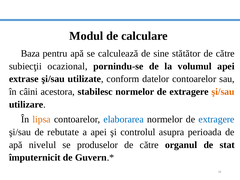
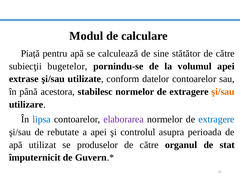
Baza: Baza -> Piață
ocazional: ocazional -> bugetelor
câini: câini -> până
lipsa colour: orange -> blue
elaborarea colour: blue -> purple
nivelul: nivelul -> utilizat
